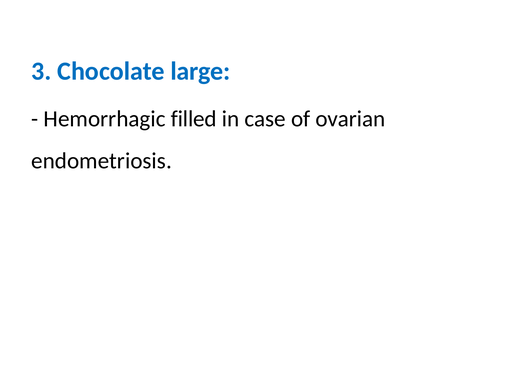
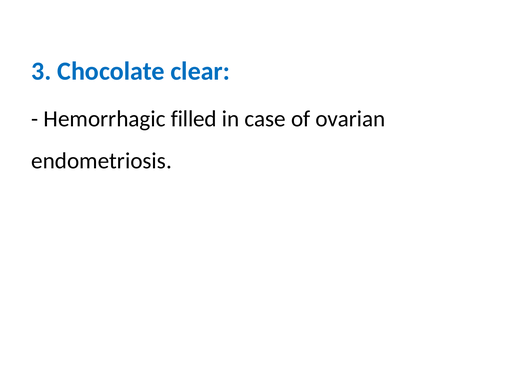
large: large -> clear
